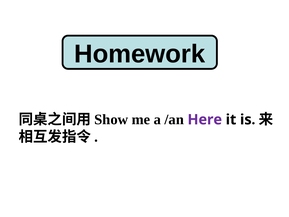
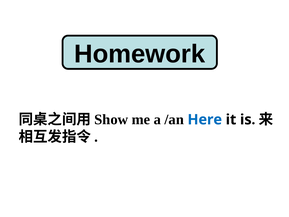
Here colour: purple -> blue
